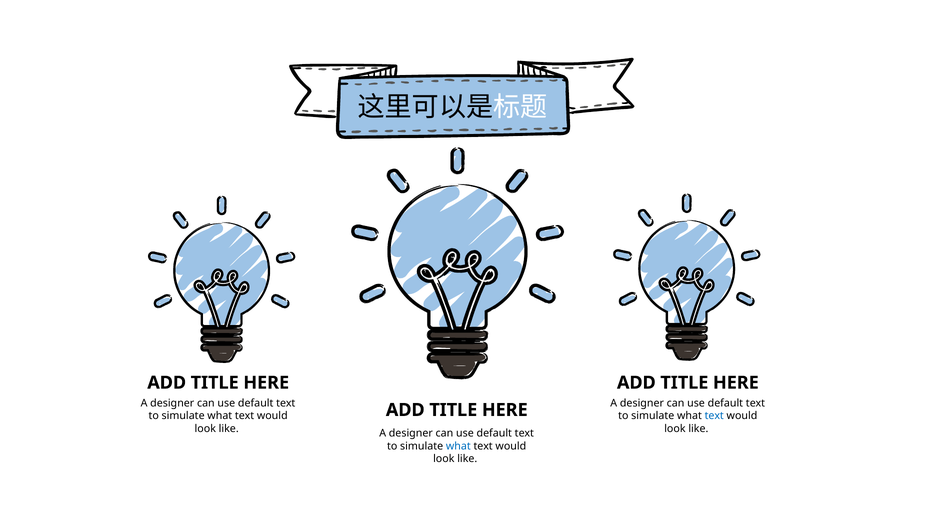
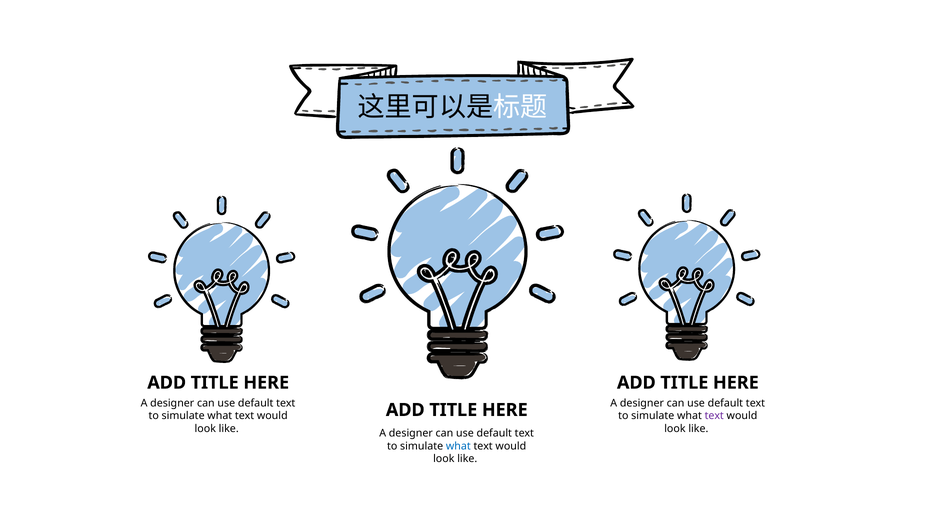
text at (714, 416) colour: blue -> purple
